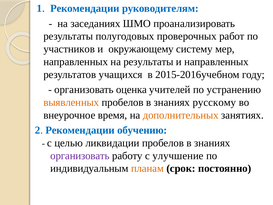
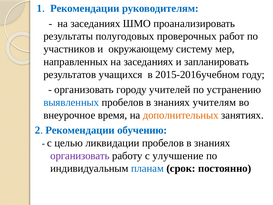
направленных на результаты: результаты -> заседаниях
и направленных: направленных -> запланировать
оценка: оценка -> городу
выявленных colour: orange -> blue
русскому: русскому -> учителям
планам colour: orange -> blue
